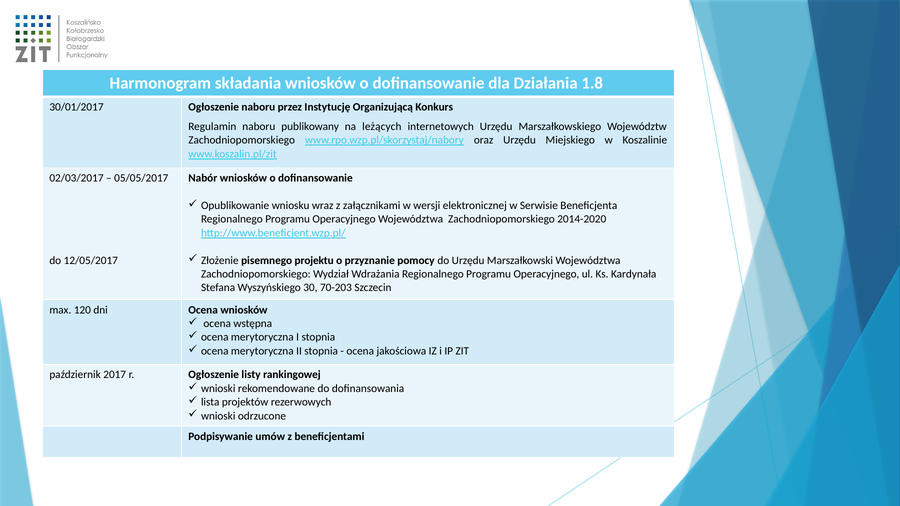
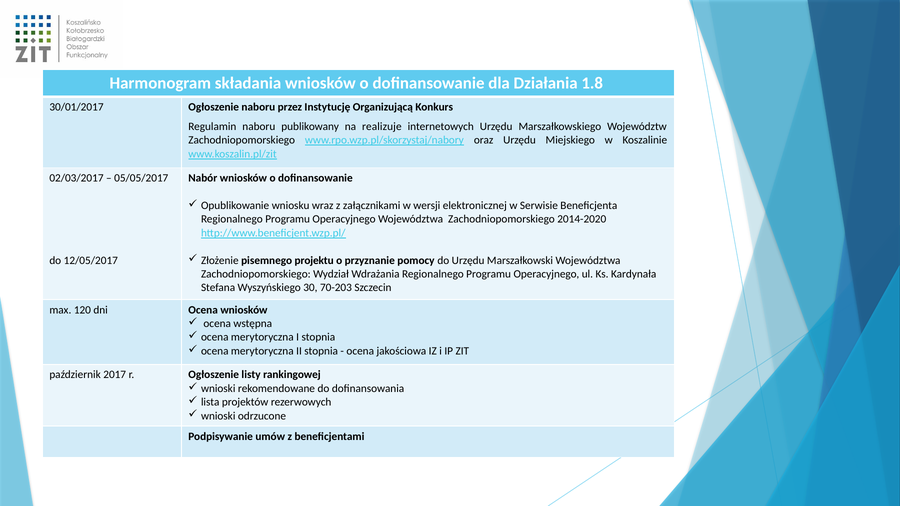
leżących: leżących -> realizuje
